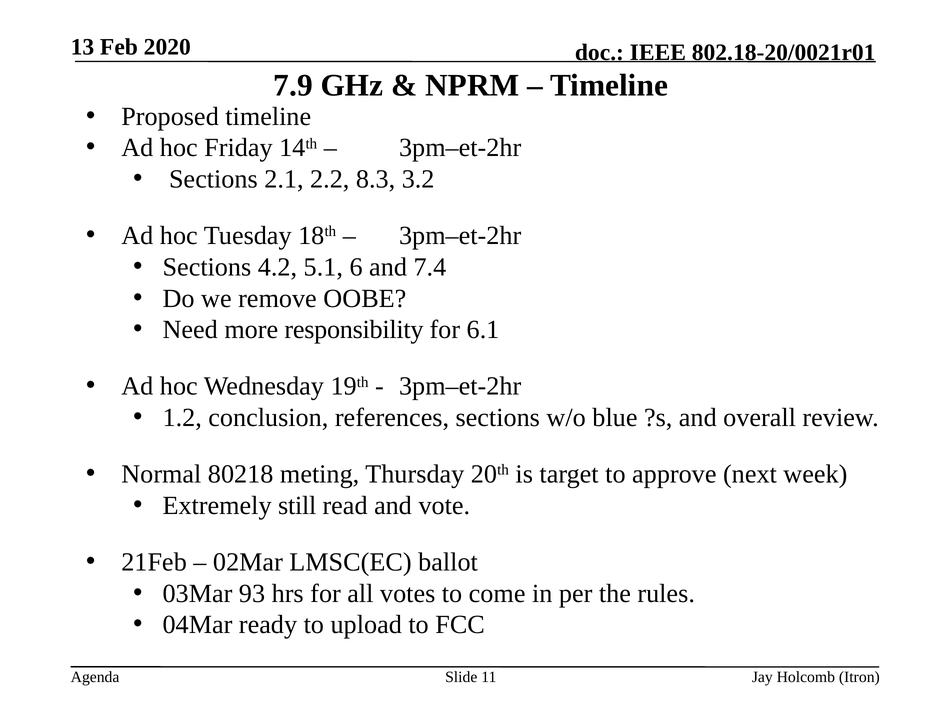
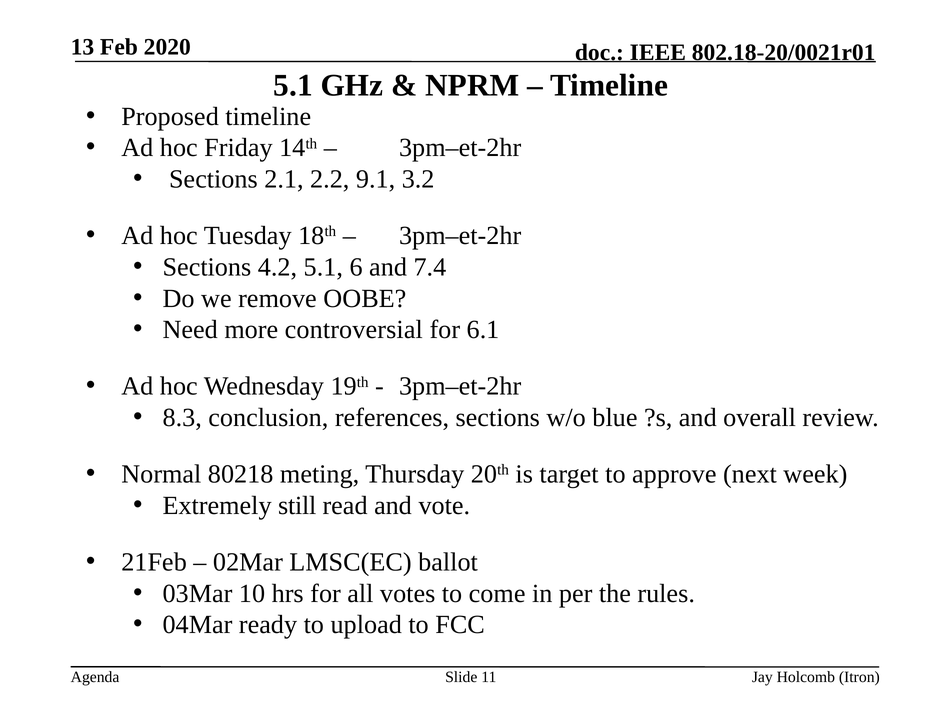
7.9 at (293, 86): 7.9 -> 5.1
8.3: 8.3 -> 9.1
responsibility: responsibility -> controversial
1.2: 1.2 -> 8.3
93: 93 -> 10
